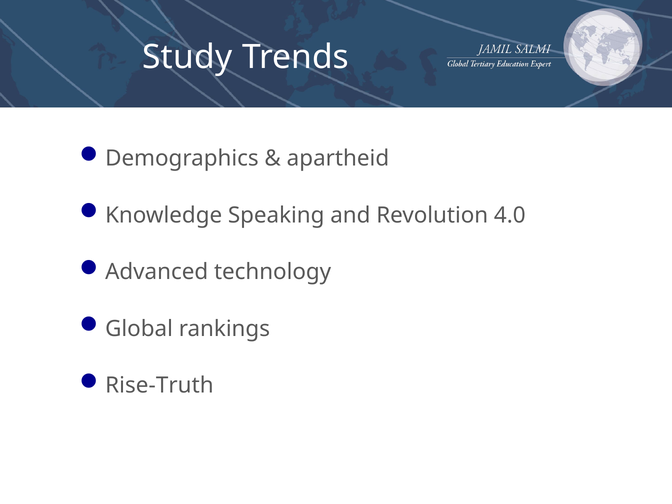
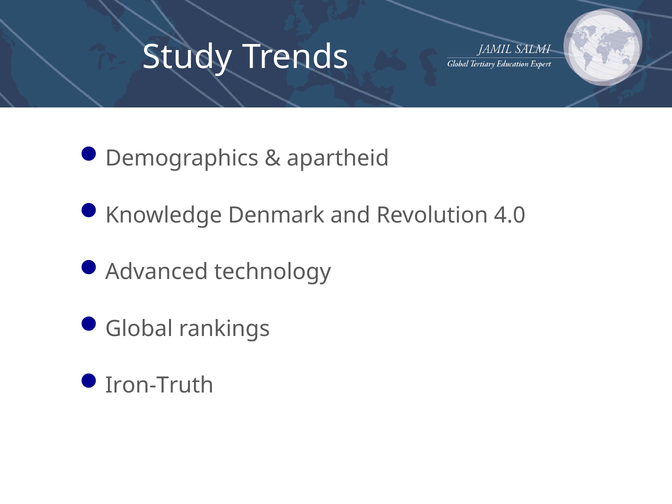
Speaking: Speaking -> Denmark
Rise-Truth: Rise-Truth -> Iron-Truth
